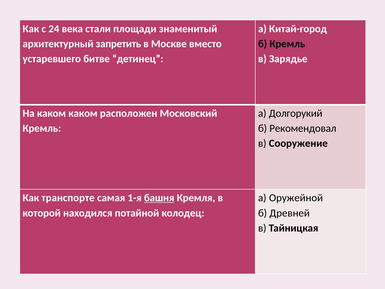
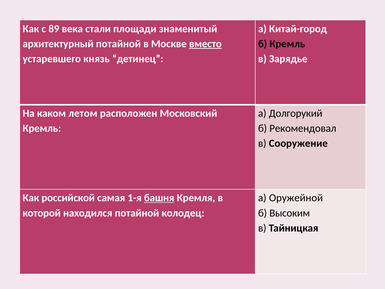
24: 24 -> 89
архитектурный запретить: запретить -> потайной
вместо underline: none -> present
битве: битве -> князь
каком каком: каком -> летом
транспорте: транспорте -> российской
Древней: Древней -> Высоким
